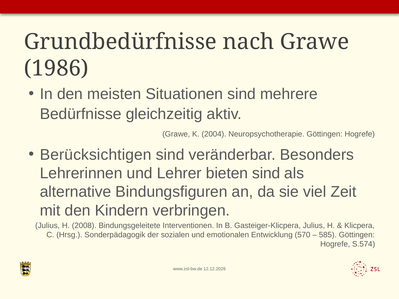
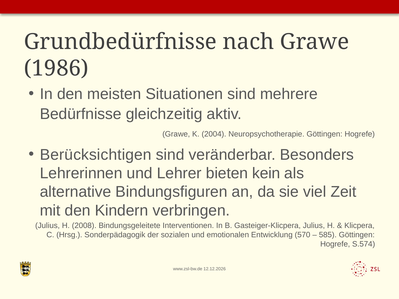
bieten sind: sind -> kein
